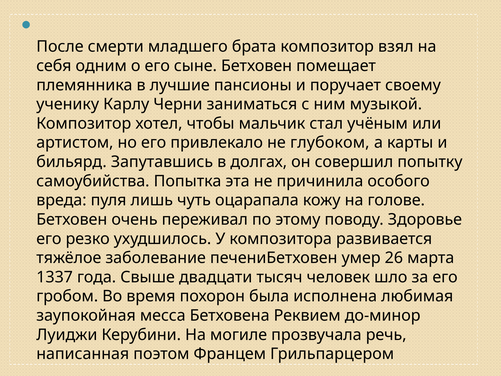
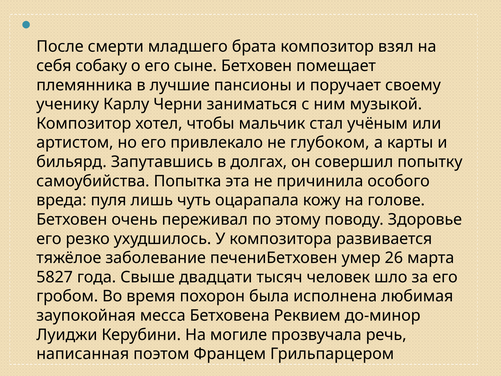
одним: одним -> собаку
1337: 1337 -> 5827
